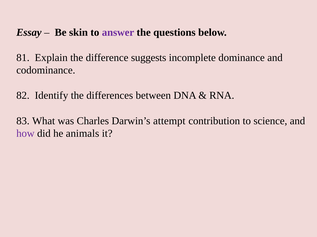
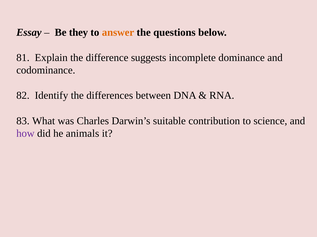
skin: skin -> they
answer colour: purple -> orange
attempt: attempt -> suitable
